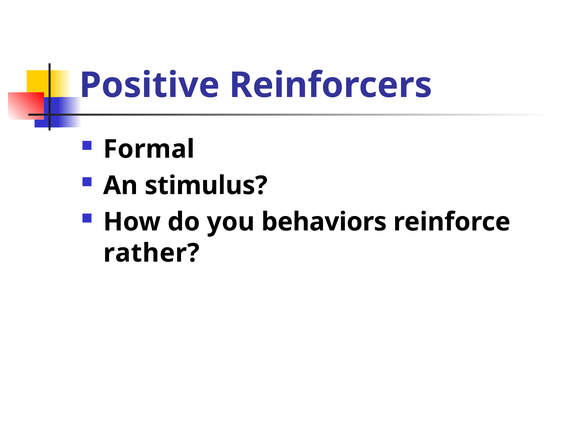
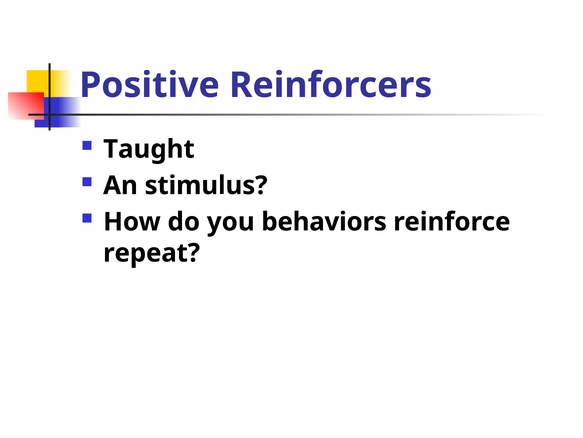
Formal: Formal -> Taught
rather: rather -> repeat
